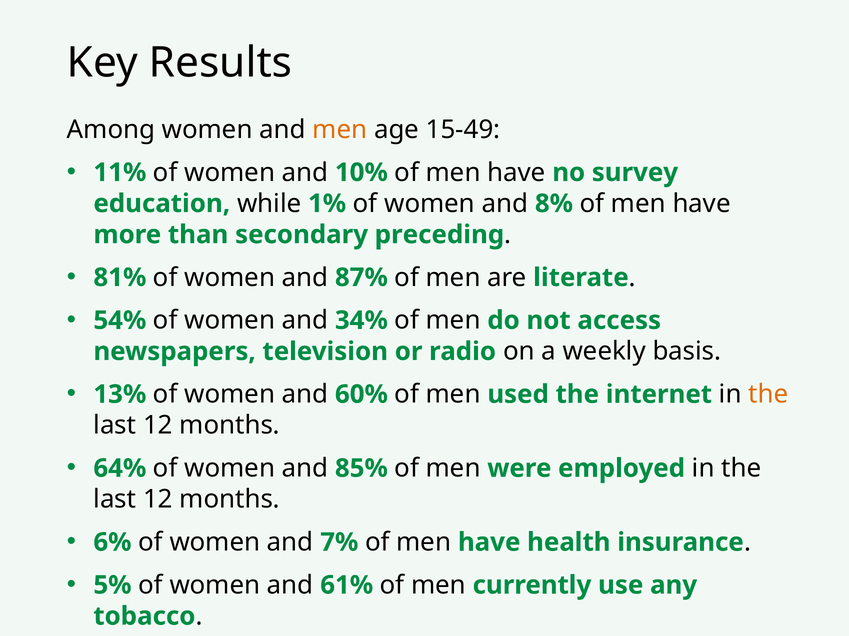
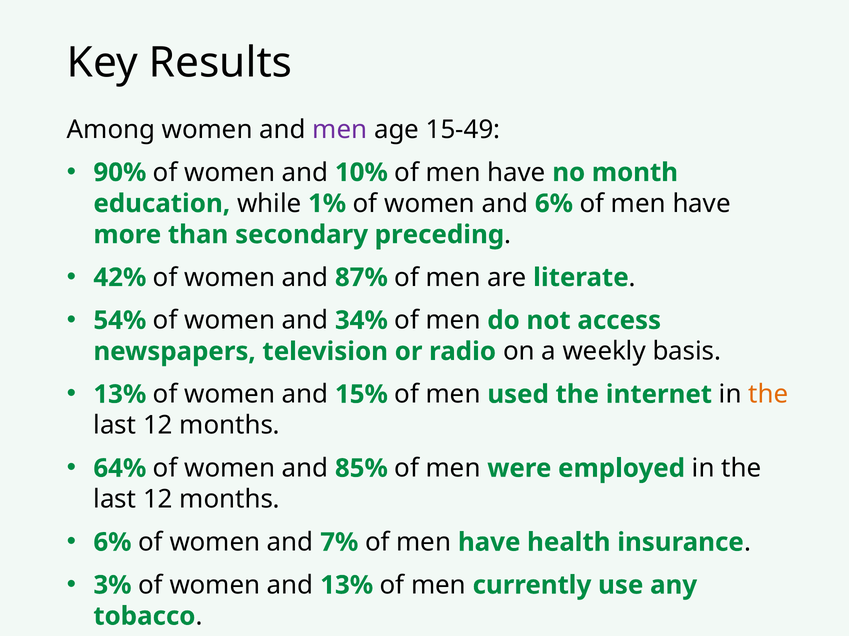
men at (340, 130) colour: orange -> purple
11%: 11% -> 90%
survey: survey -> month
and 8%: 8% -> 6%
81%: 81% -> 42%
60%: 60% -> 15%
5%: 5% -> 3%
and 61%: 61% -> 13%
